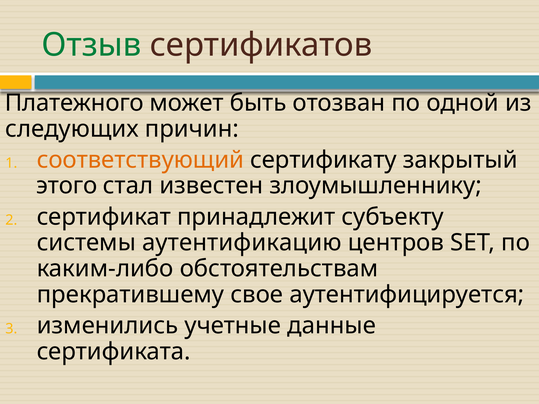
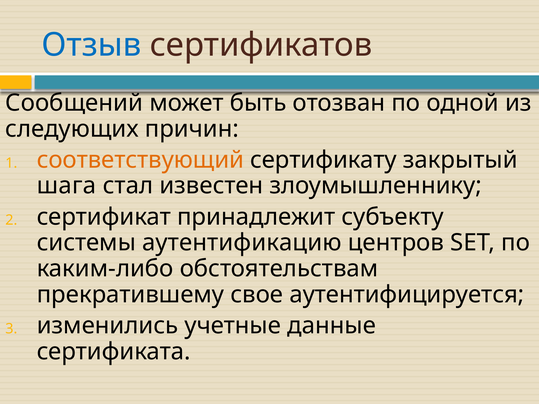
Отзыв colour: green -> blue
Платежного: Платежного -> Сообщений
этого: этого -> шага
